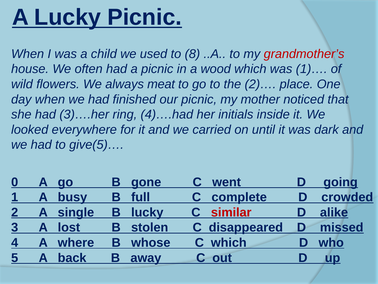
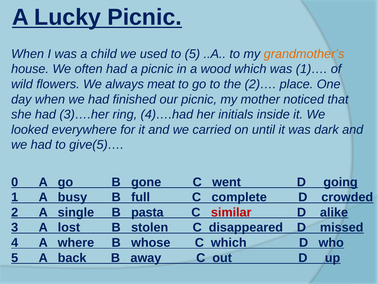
to 8: 8 -> 5
grandmother’s colour: red -> orange
B lucky: lucky -> pasta
